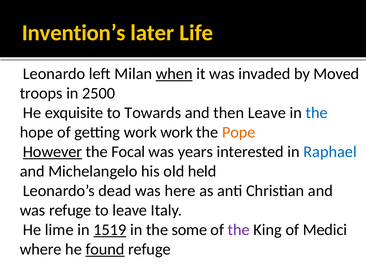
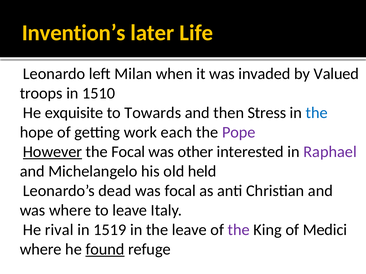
when underline: present -> none
Moved: Moved -> Valued
2500: 2500 -> 1510
then Leave: Leave -> Stress
work work: work -> each
Pope colour: orange -> purple
years: years -> other
Raphael colour: blue -> purple
was here: here -> focal
was refuge: refuge -> where
lime: lime -> rival
1519 underline: present -> none
the some: some -> leave
